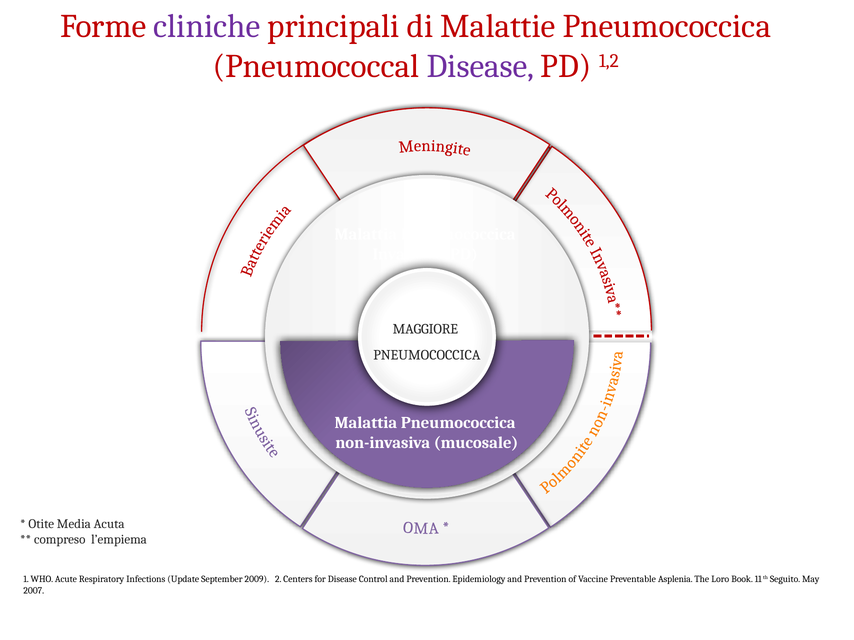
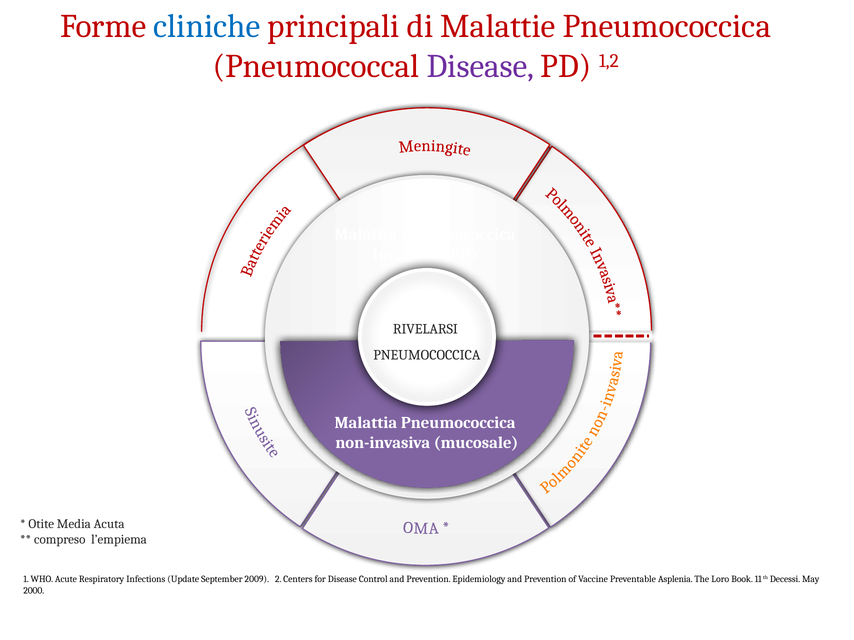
cliniche colour: purple -> blue
MAGGIORE: MAGGIORE -> RIVELARSI
Seguito: Seguito -> Decessi
2007: 2007 -> 2000
